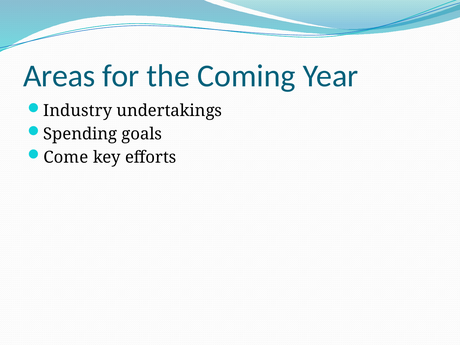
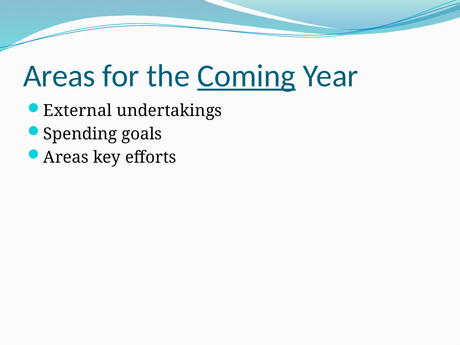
Coming underline: none -> present
Industry: Industry -> External
Come at (66, 157): Come -> Areas
